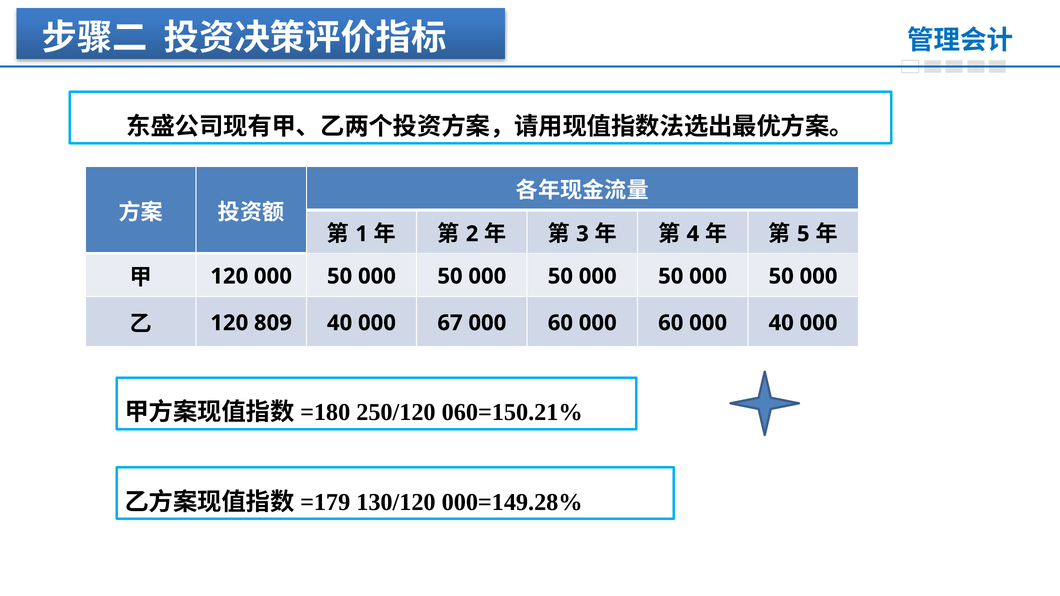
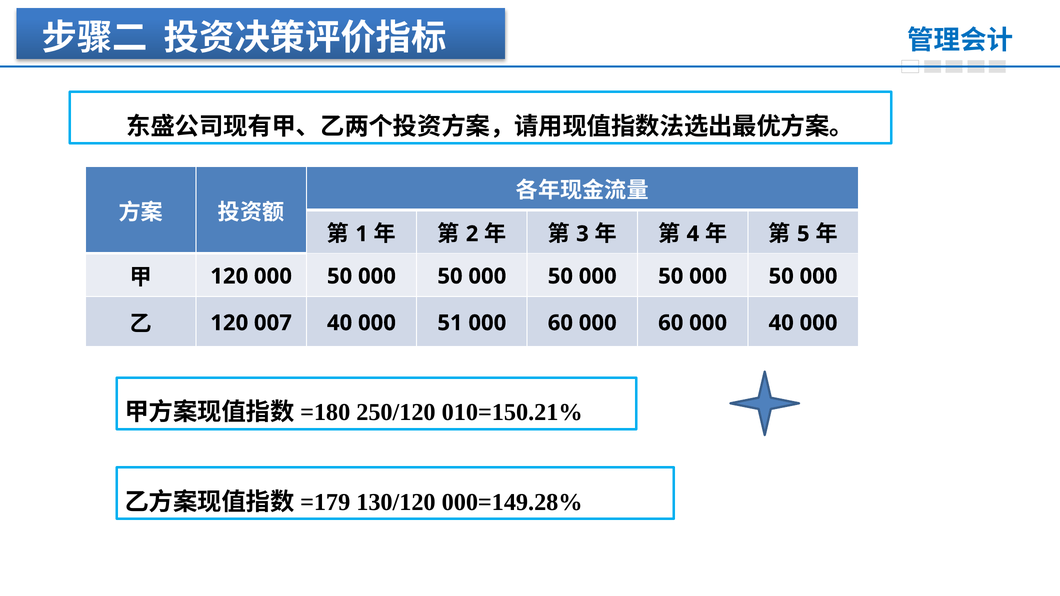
809: 809 -> 007
67: 67 -> 51
060=150.21%: 060=150.21% -> 010=150.21%
